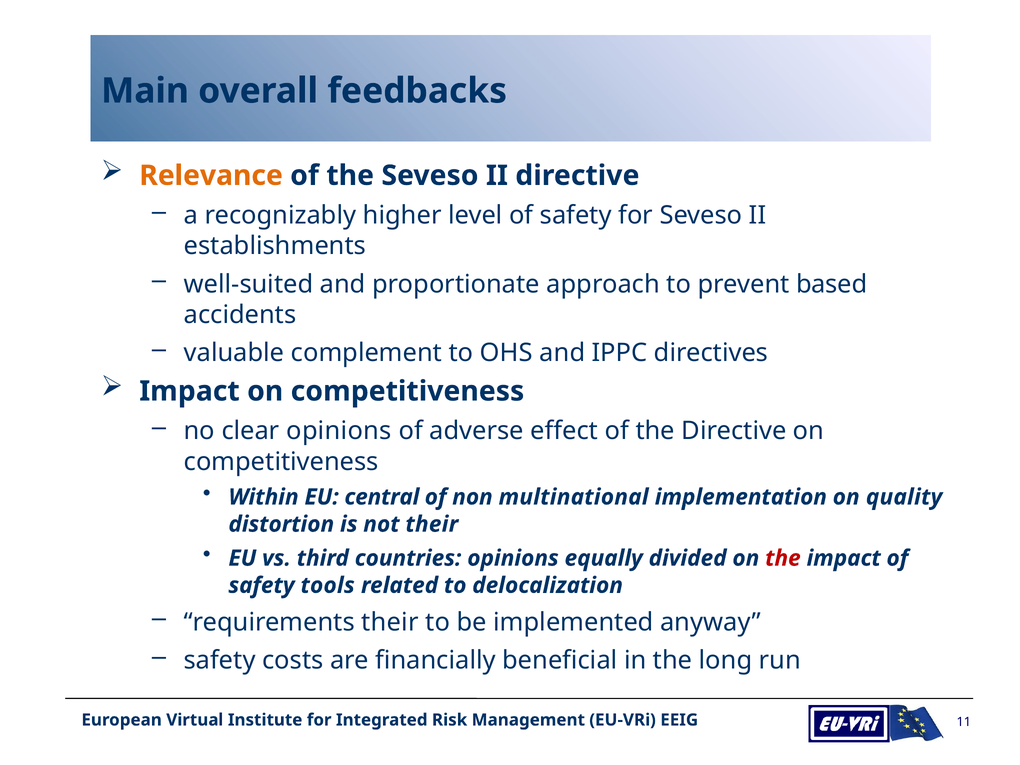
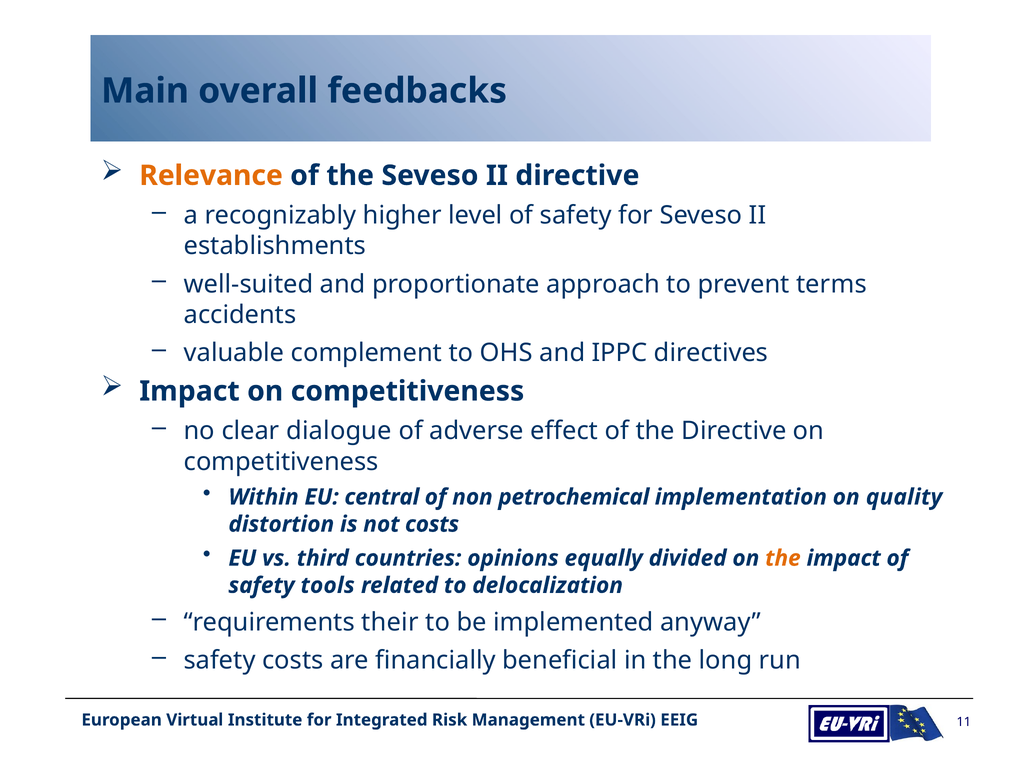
based: based -> terms
clear opinions: opinions -> dialogue
multinational: multinational -> petrochemical
not their: their -> costs
the at (783, 558) colour: red -> orange
